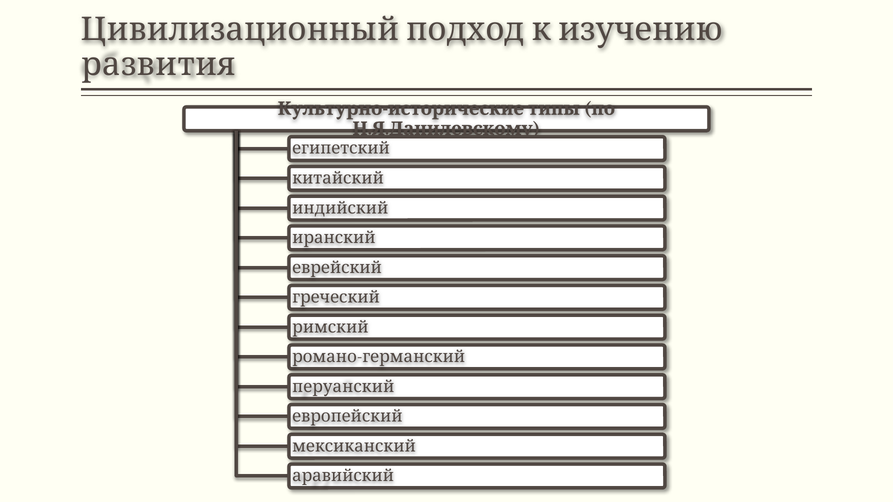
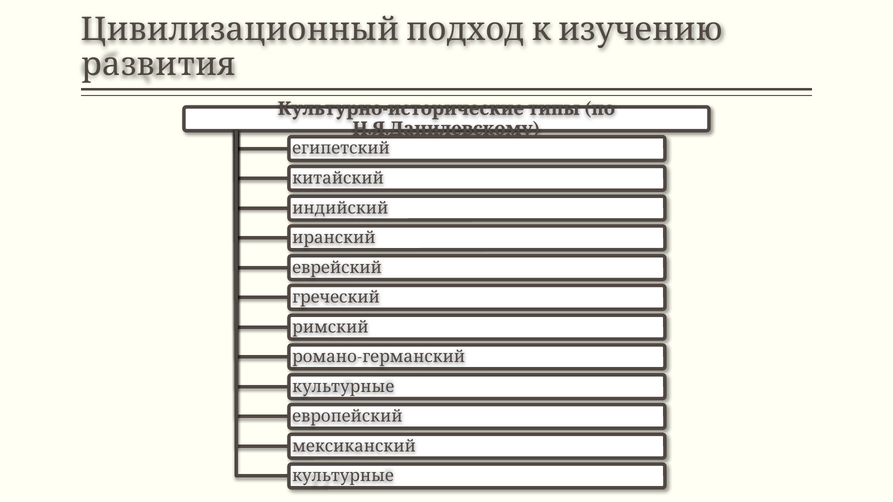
перуанский at (343, 387): перуанский -> культурные
аравийский at (343, 476): аравийский -> культурные
